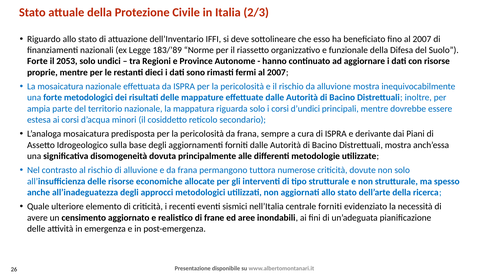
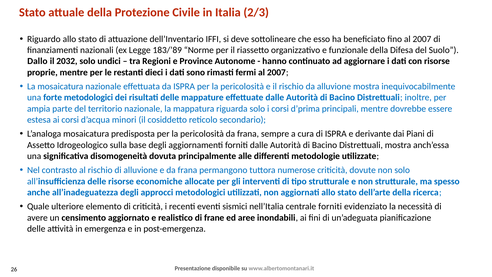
Forte at (37, 61): Forte -> Dallo
2053: 2053 -> 2032
d’undici: d’undici -> d’prima
